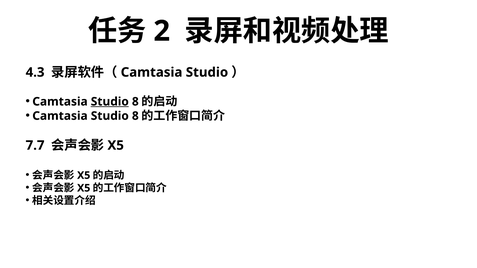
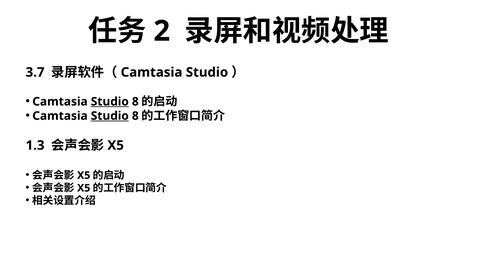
4.3: 4.3 -> 3.7
Studio at (110, 116) underline: none -> present
7.7: 7.7 -> 1.3
